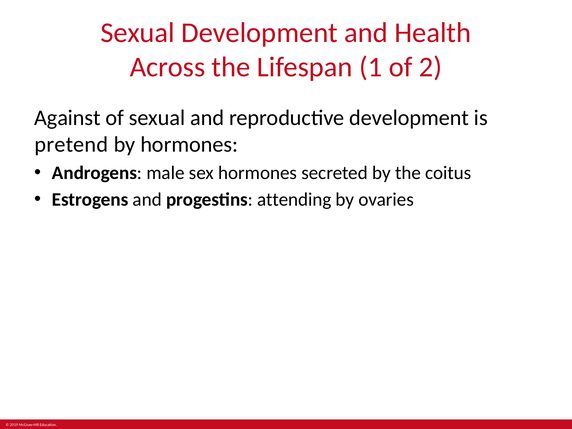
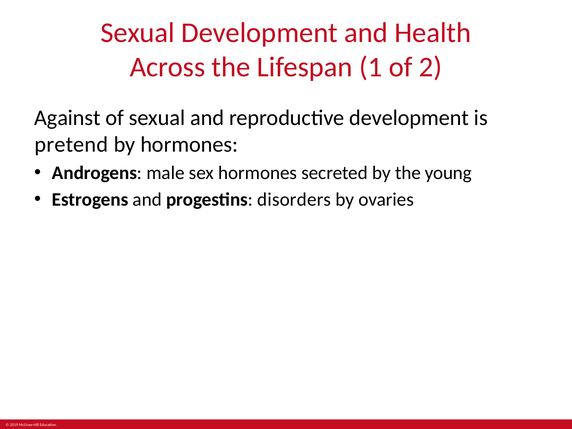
coitus: coitus -> young
attending: attending -> disorders
